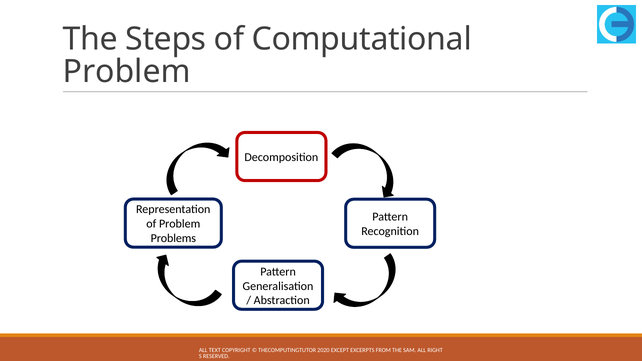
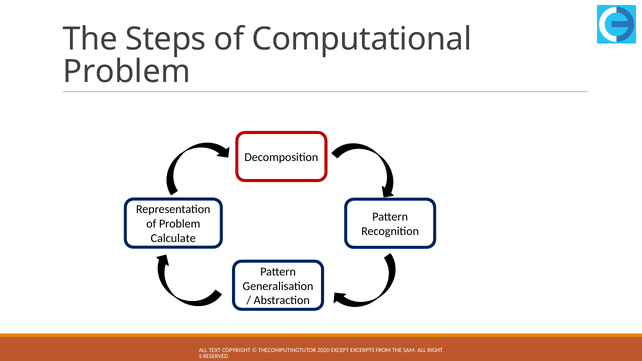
Problems: Problems -> Calculate
